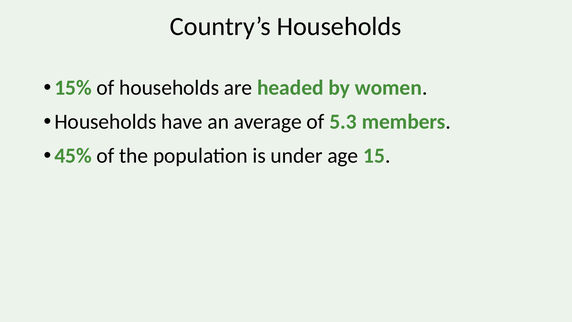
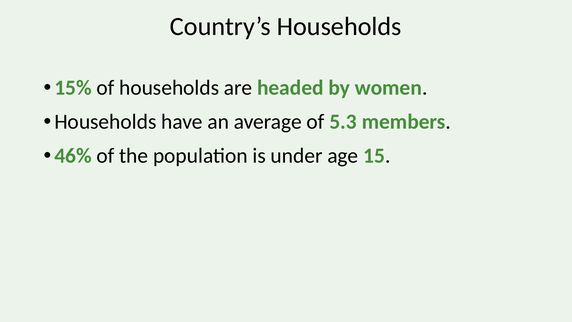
45%: 45% -> 46%
